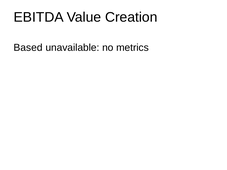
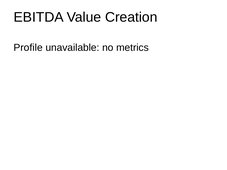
Based: Based -> Profile
